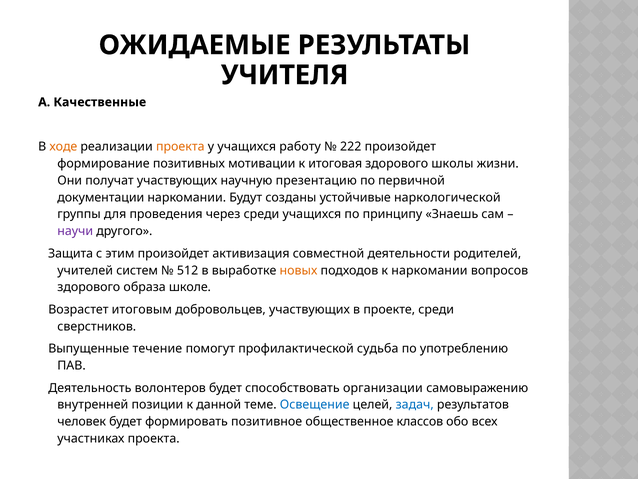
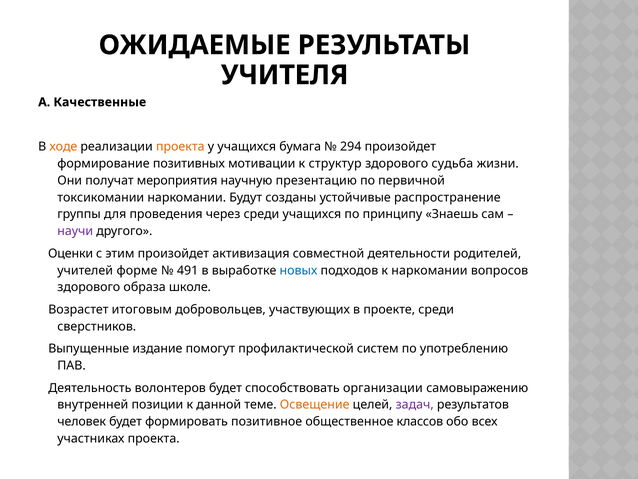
работу: работу -> бумага
222: 222 -> 294
итоговая: итоговая -> структур
школы: школы -> судьба
получат участвующих: участвующих -> мероприятия
документации: документации -> токсикомании
наркологической: наркологической -> распространение
Защита: Защита -> Оценки
систем: систем -> форме
512: 512 -> 491
новых colour: orange -> blue
течение: течение -> издание
судьба: судьба -> систем
Освещение colour: blue -> orange
задач colour: blue -> purple
